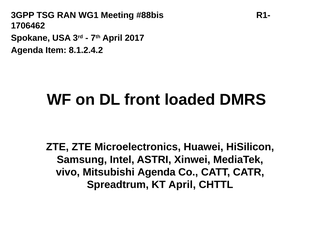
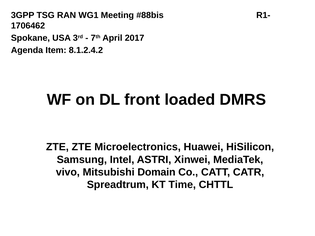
Mitsubishi Agenda: Agenda -> Domain
KT April: April -> Time
